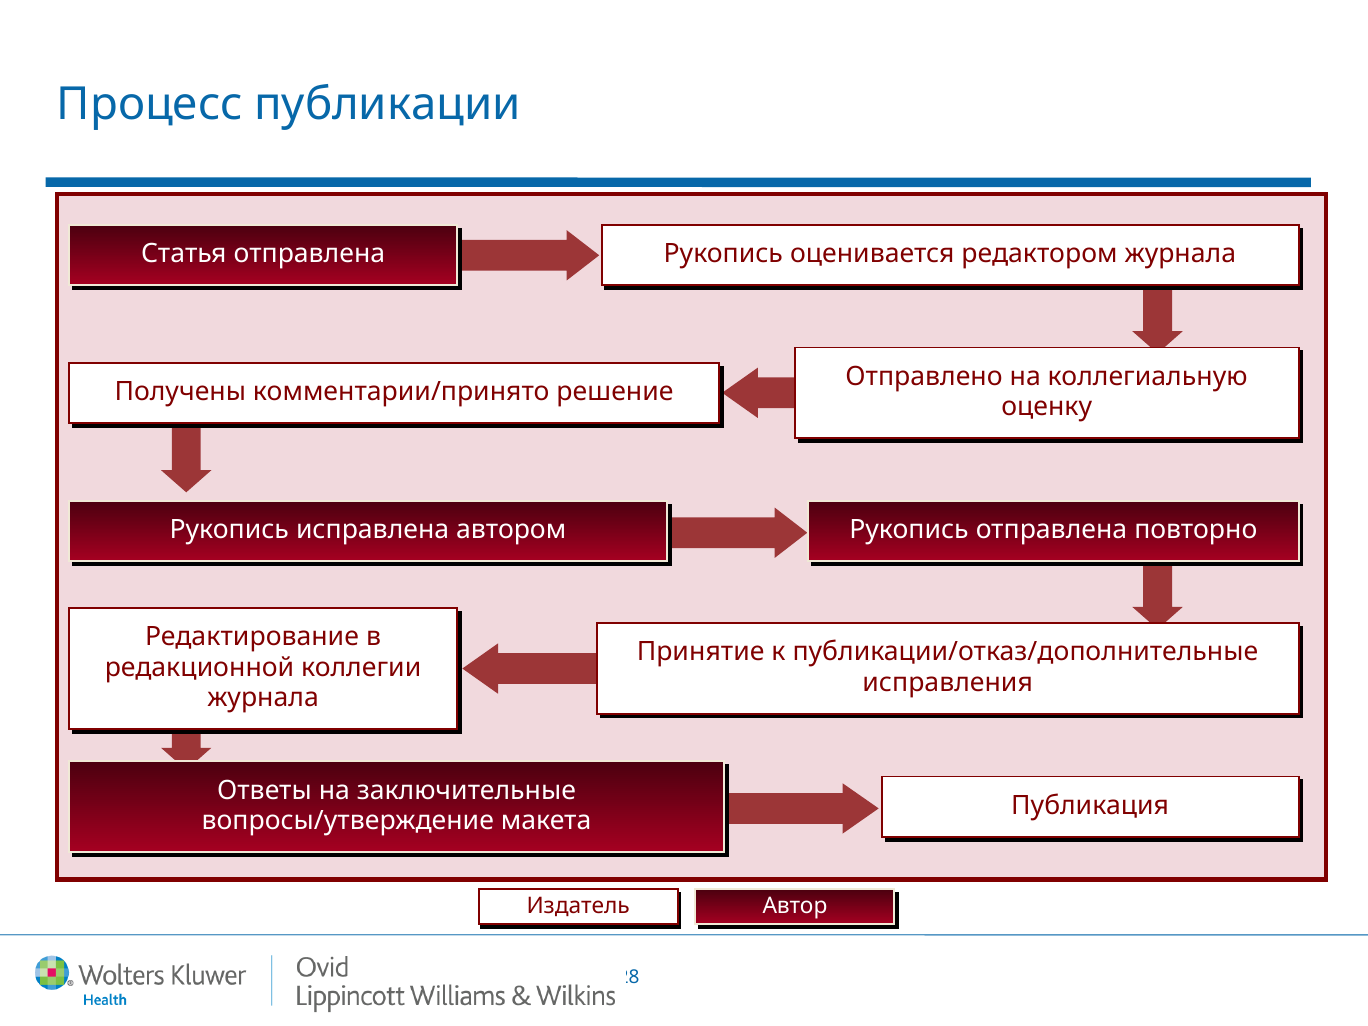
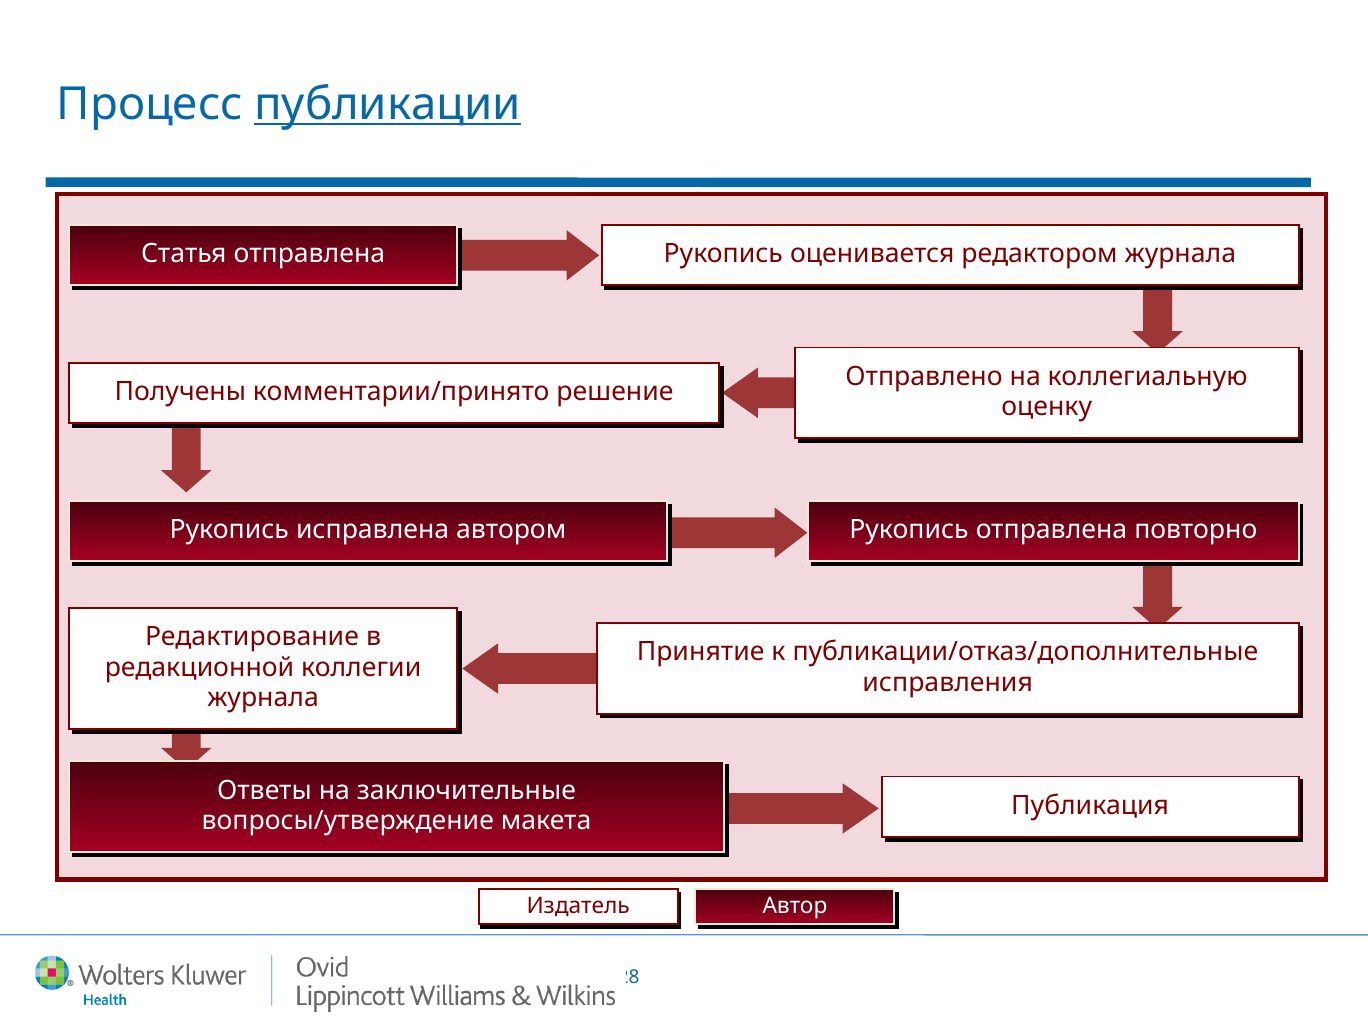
публикации underline: none -> present
